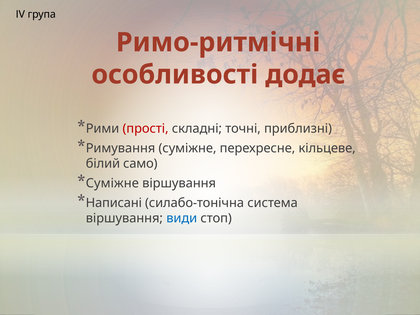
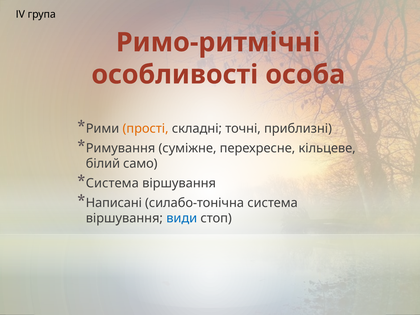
додає: додає -> особа
прості colour: red -> orange
Суміжне at (112, 183): Суміжне -> Система
